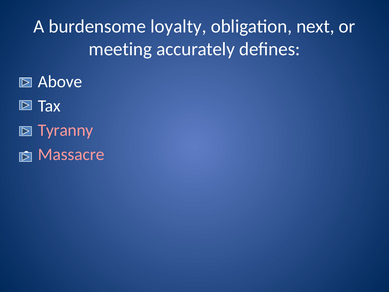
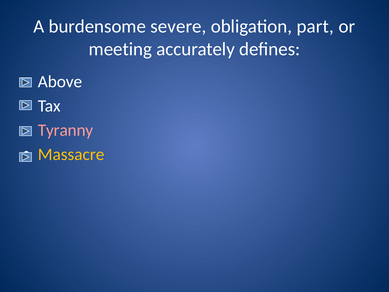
loyalty: loyalty -> severe
next: next -> part
Massacre colour: pink -> yellow
